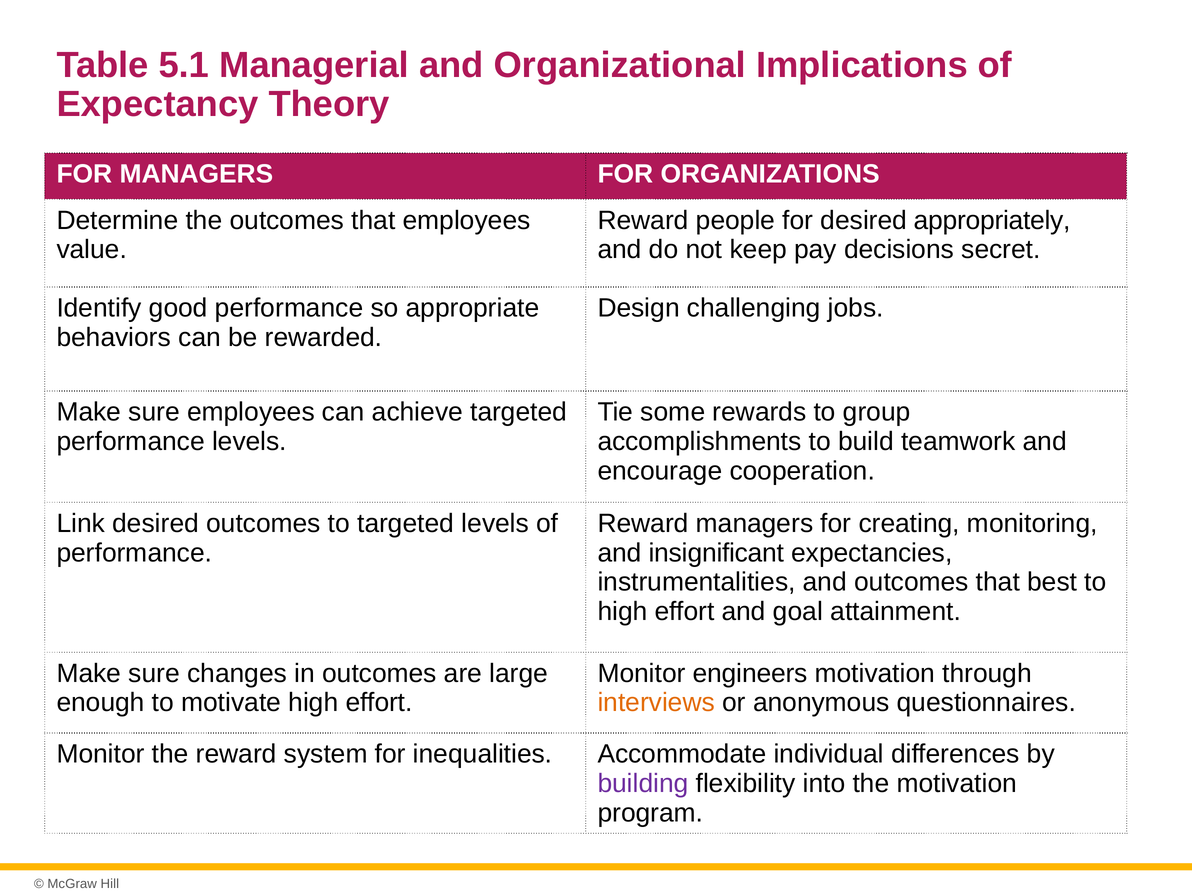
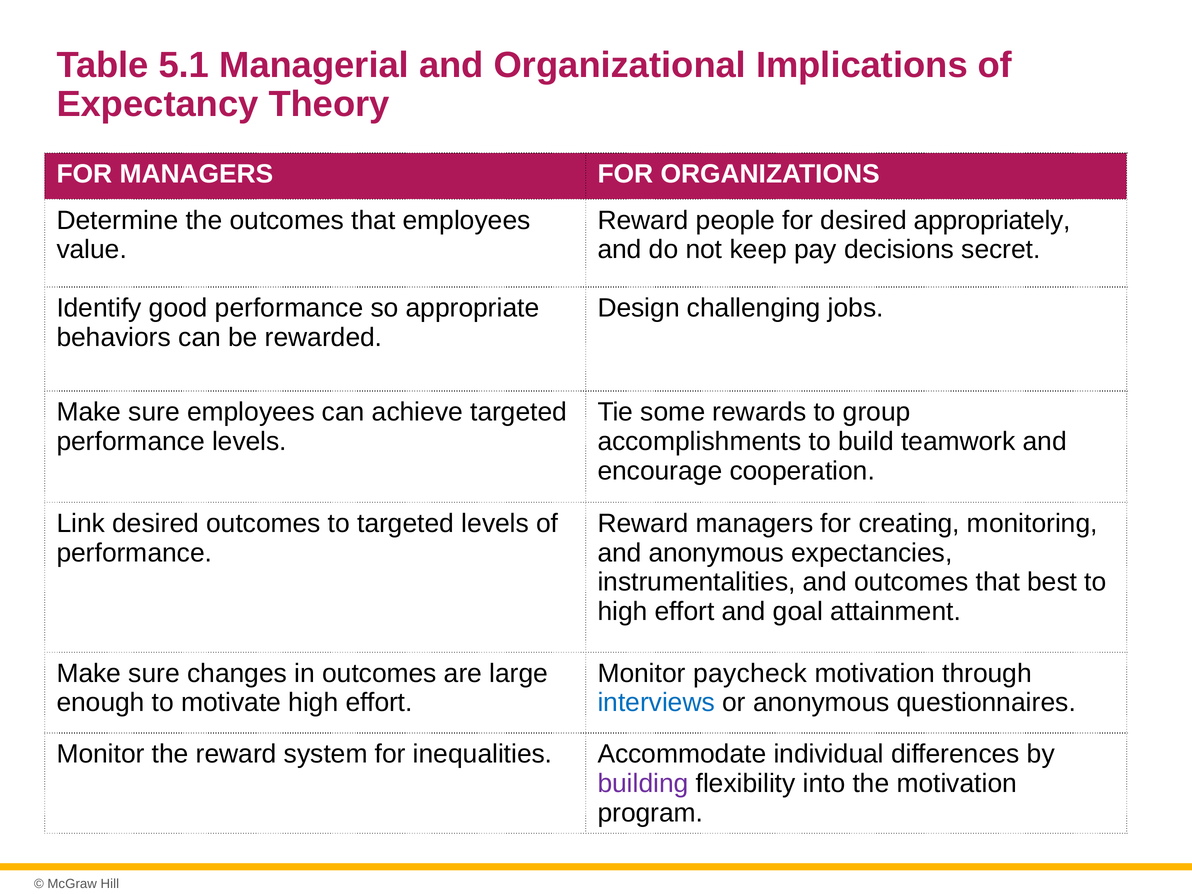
and insignificant: insignificant -> anonymous
engineers: engineers -> paycheck
interviews colour: orange -> blue
